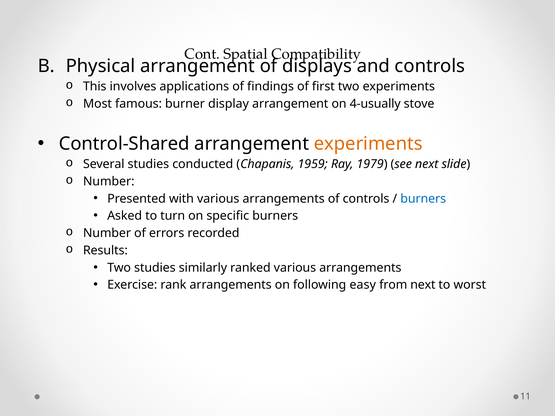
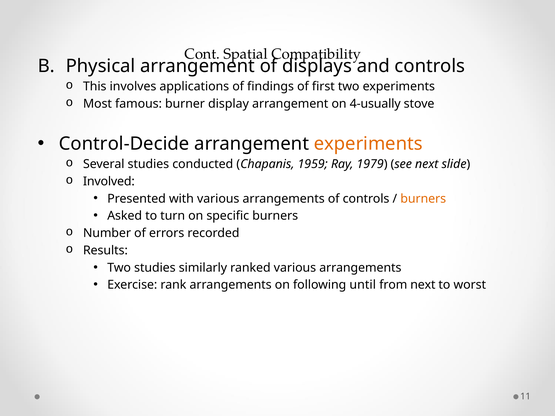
Control-Shared: Control-Shared -> Control-Decide
Number at (109, 182): Number -> Involved
burners at (423, 199) colour: blue -> orange
easy: easy -> until
